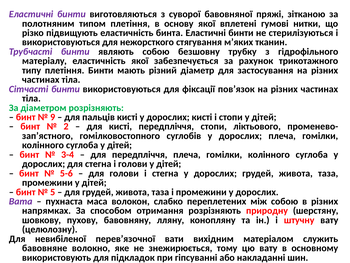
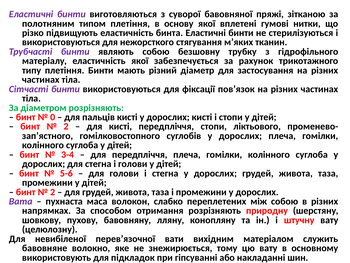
9: 9 -> 0
5 at (53, 192): 5 -> 2
